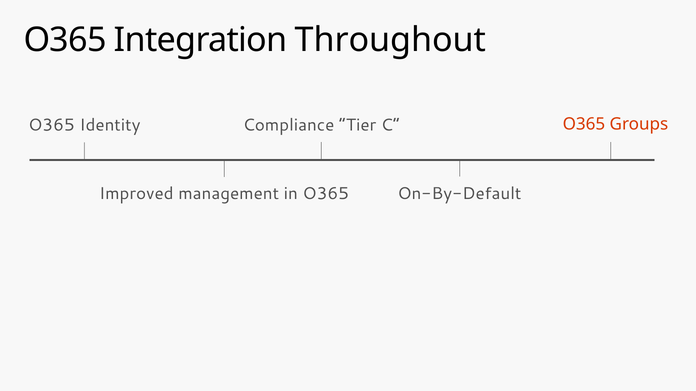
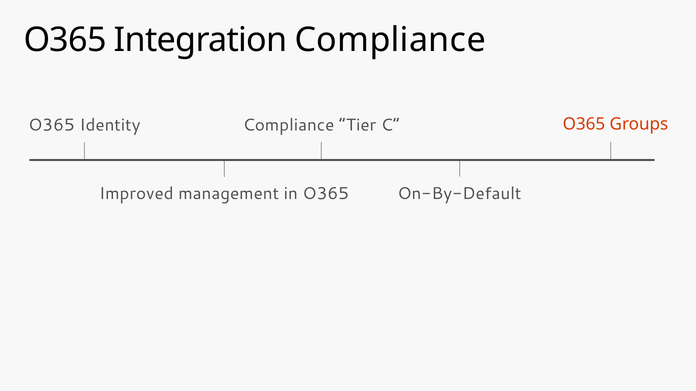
Integration Throughout: Throughout -> Compliance
